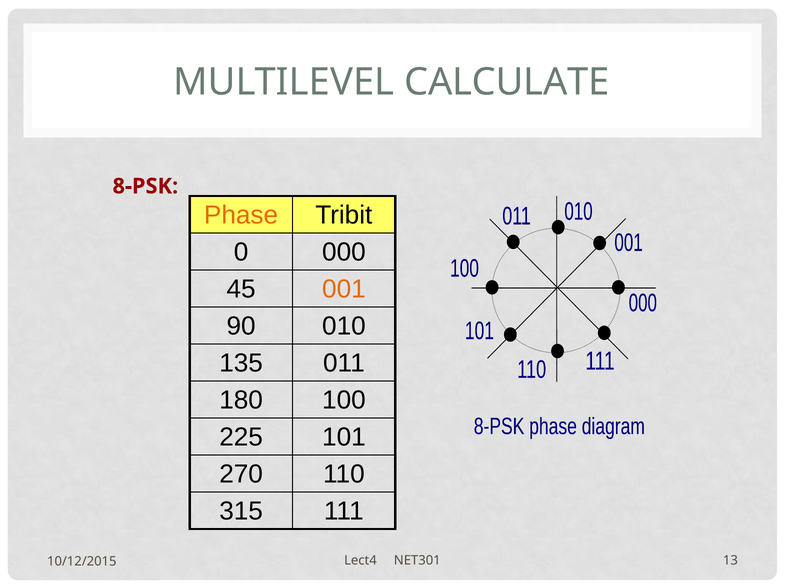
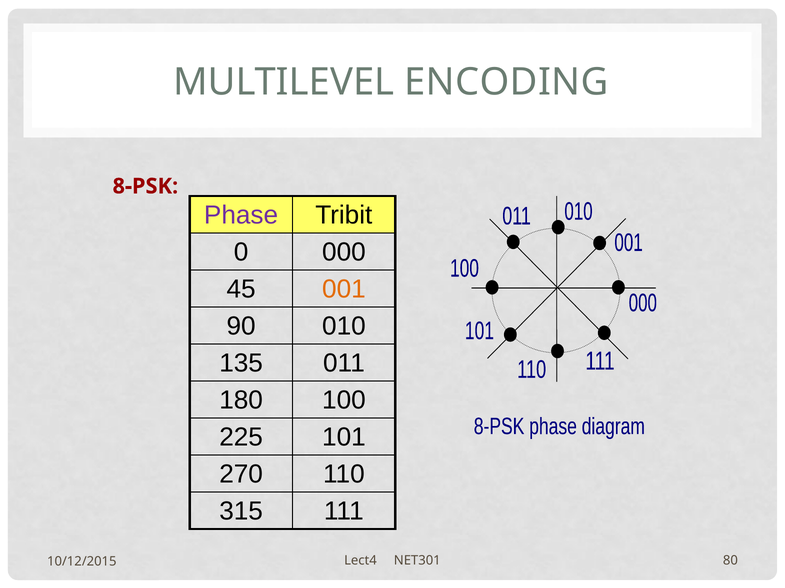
CALCULATE: CALCULATE -> ENCODING
Phase colour: orange -> purple
13: 13 -> 80
